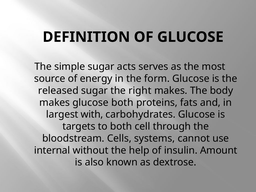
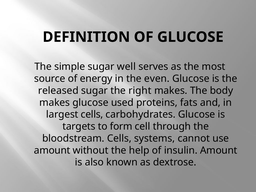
acts: acts -> well
form: form -> even
glucose both: both -> used
largest with: with -> cells
to both: both -> form
internal at (52, 150): internal -> amount
